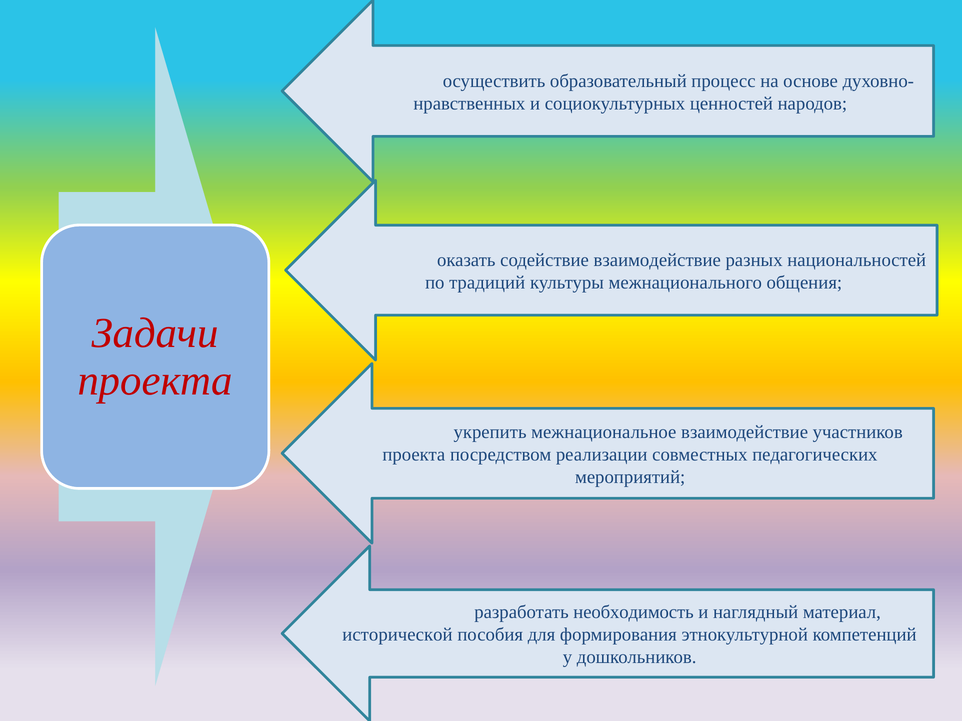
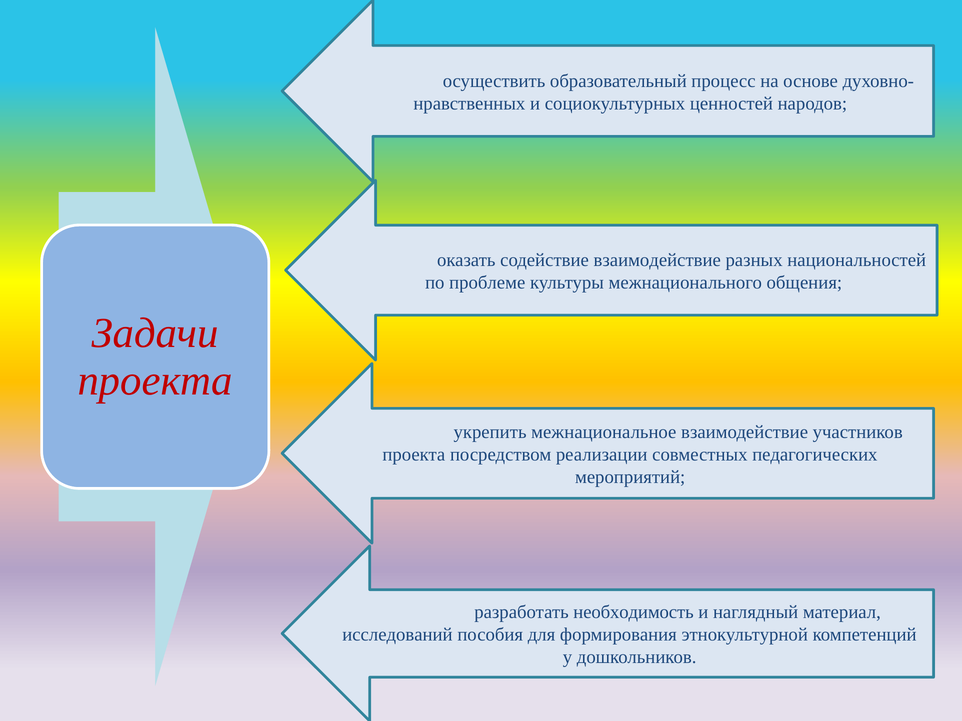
традиций: традиций -> проблеме
исторической: исторической -> исследований
